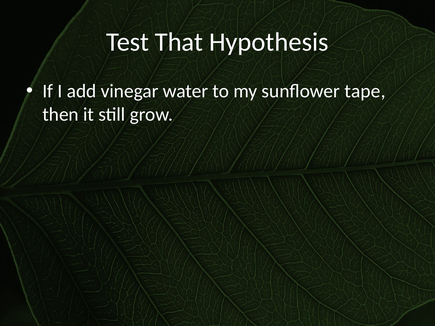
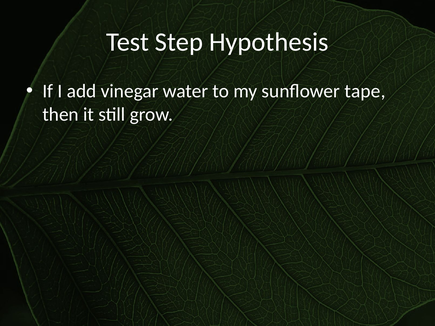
That: That -> Step
